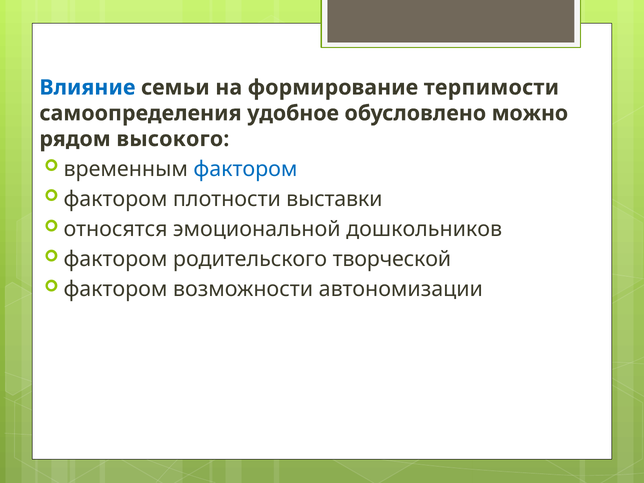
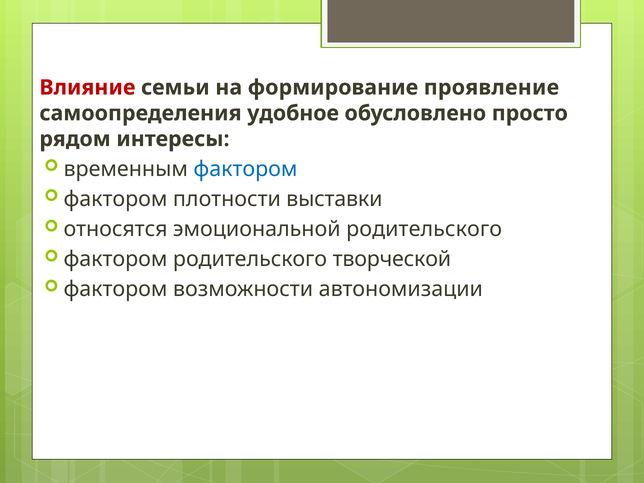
Влияние colour: blue -> red
терпимости: терпимости -> проявление
можно: можно -> просто
высокого: высокого -> интересы
эмоциональной дошкольников: дошкольников -> родительского
